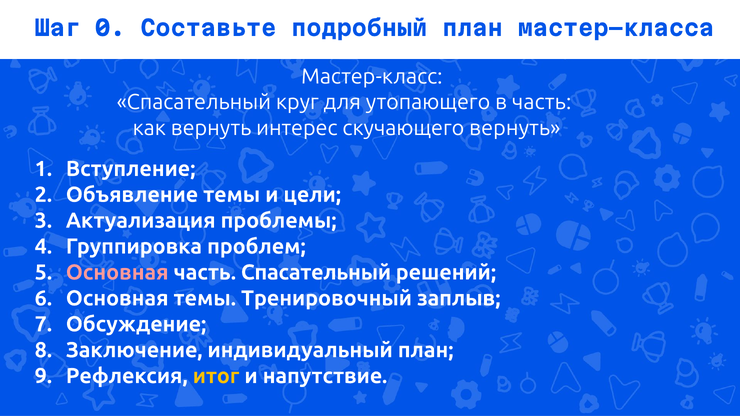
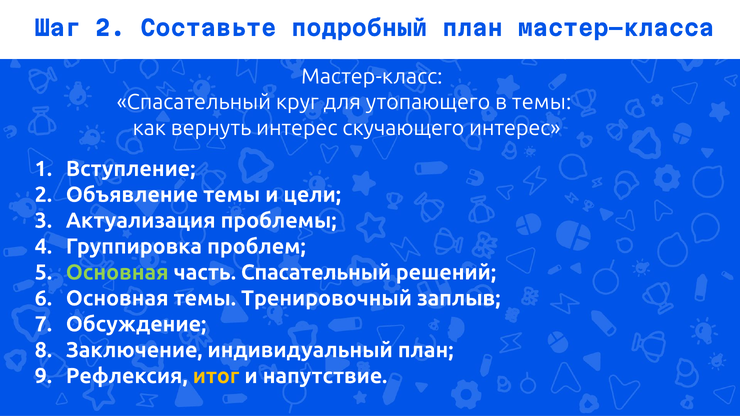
Шаг 0: 0 -> 2
в часть: часть -> темы
скучающего вернуть: вернуть -> интерес
Основная at (117, 273) colour: pink -> light green
